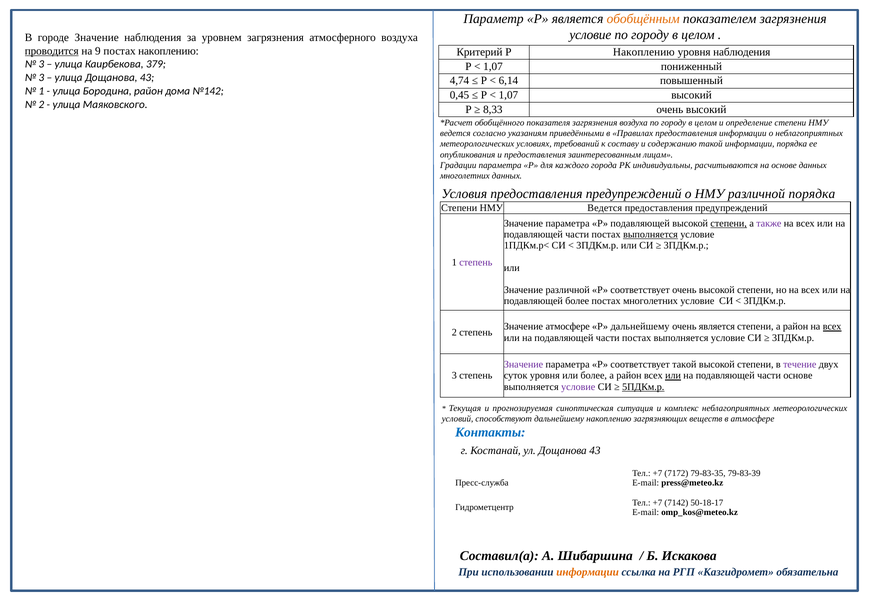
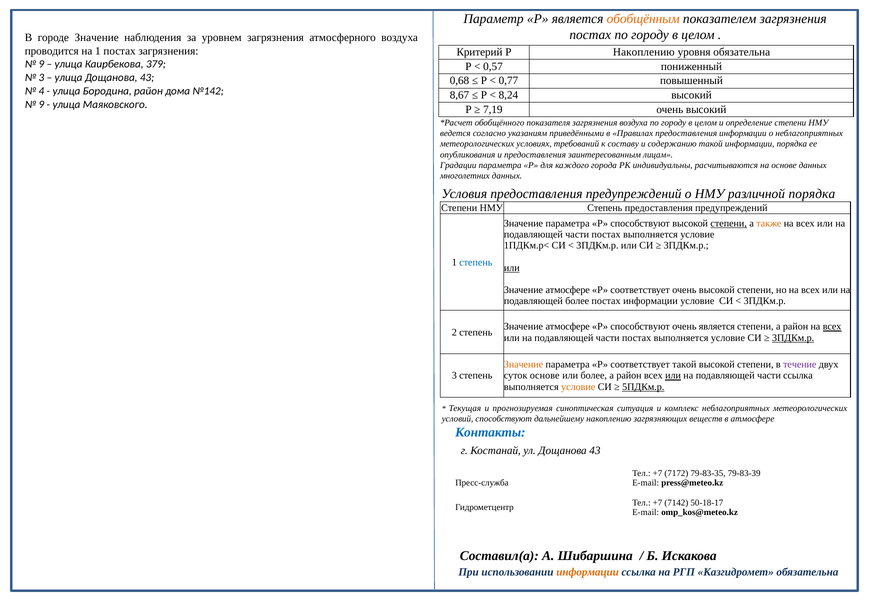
условие at (590, 35): условие -> постах
проводится underline: present -> none
на 9: 9 -> 1
постах накоплению: накоплению -> загрязнения
уровня наблюдения: наблюдения -> обязательна
3 at (41, 64): 3 -> 9
1,07 at (493, 67): 1,07 -> 0,57
4,74: 4,74 -> 0,68
6,14: 6,14 -> 0,77
1 at (41, 91): 1 -> 4
0,45: 0,45 -> 8,67
1,07 at (508, 95): 1,07 -> 8,24
2 at (41, 104): 2 -> 9
8,33: 8,33 -> 7,19
Ведется at (605, 208): Ведется -> Степень
параметра Р подавляющей: подавляющей -> способствуют
также colour: purple -> orange
выполняется at (650, 235) underline: present -> none
степень at (476, 263) colour: purple -> blue
или at (512, 268) underline: none -> present
различной at (568, 290): различной -> атмосфере
постах многолетних: многолетних -> информации
дальнейшему at (640, 327): дальнейшему -> способствуют
3ПДКм.р at (793, 338) underline: none -> present
Значение at (524, 365) colour: purple -> orange
суток уровня: уровня -> основе
части основе: основе -> ссылка
условие at (578, 387) colour: purple -> orange
